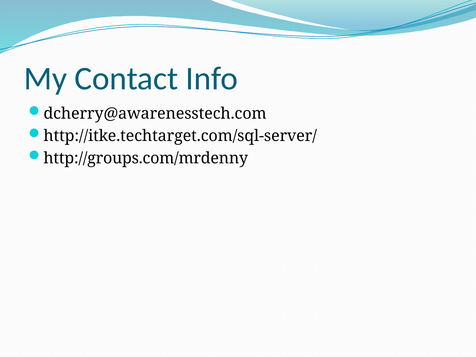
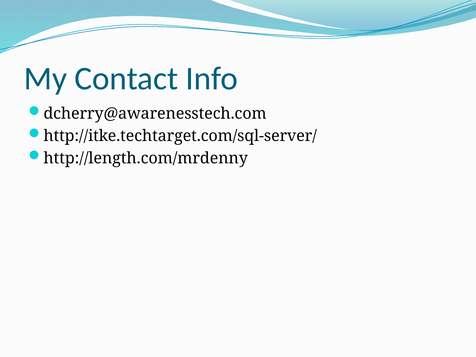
http://groups.com/mrdenny: http://groups.com/mrdenny -> http://length.com/mrdenny
